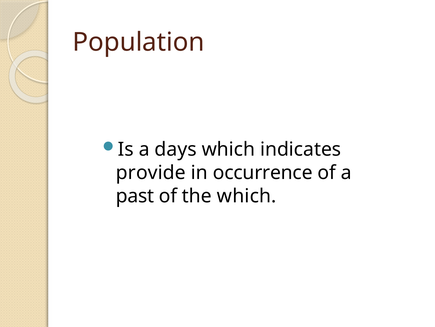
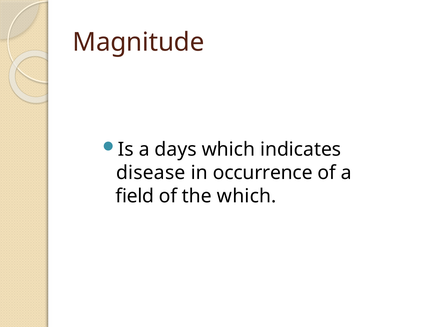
Population: Population -> Magnitude
provide: provide -> disease
past: past -> field
